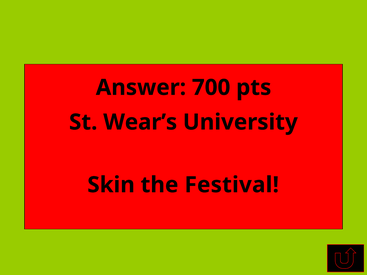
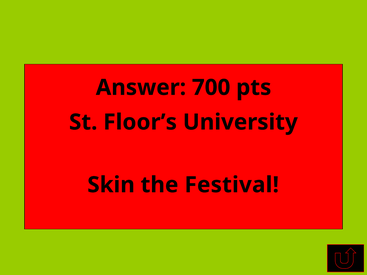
Wear’s: Wear’s -> Floor’s
